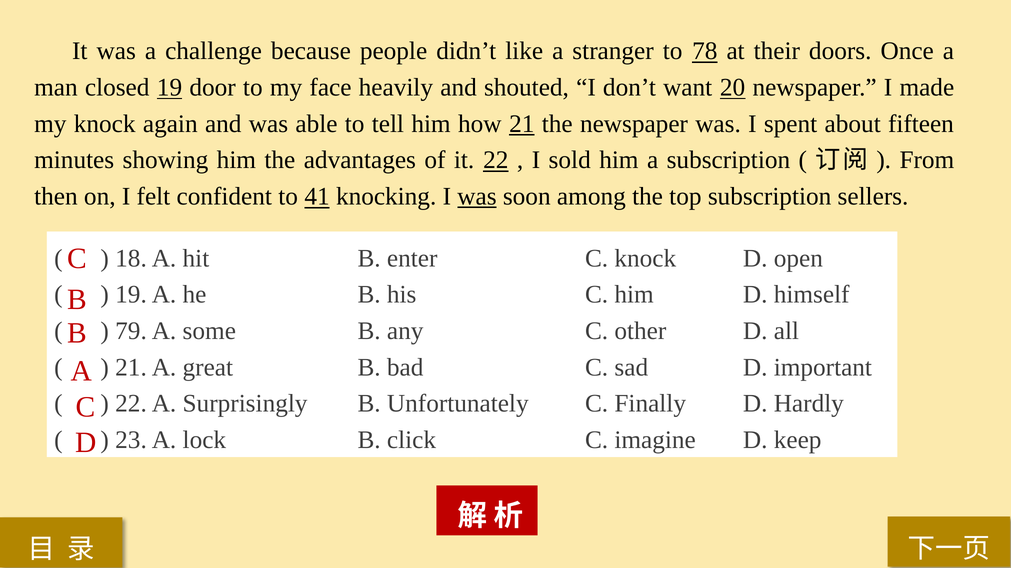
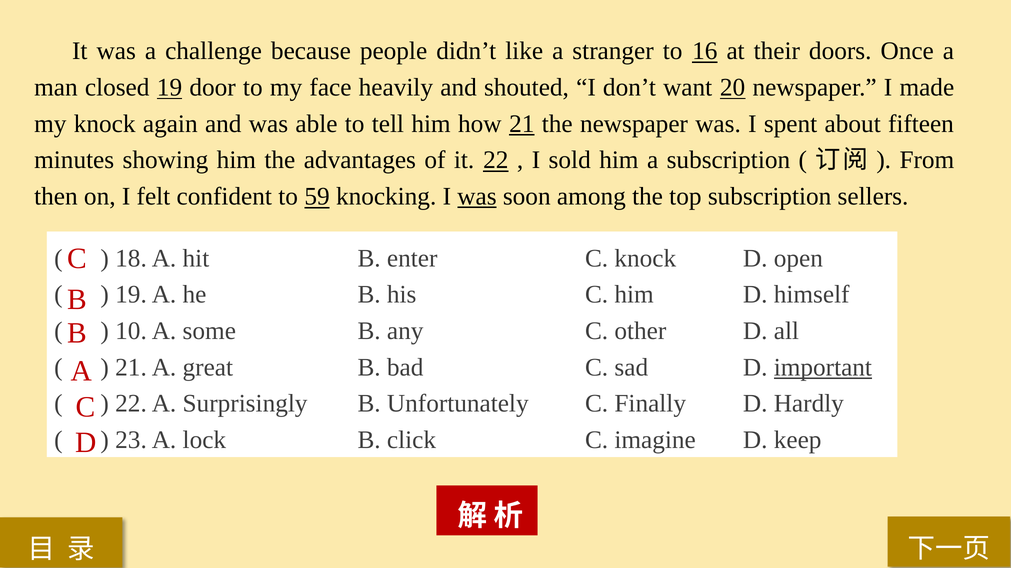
78: 78 -> 16
41: 41 -> 59
79: 79 -> 10
important underline: none -> present
